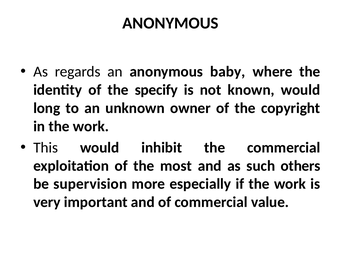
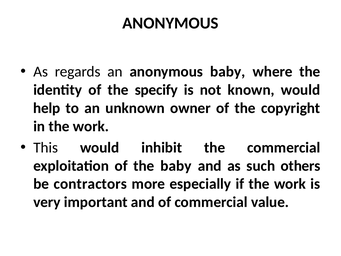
long: long -> help
the most: most -> baby
supervision: supervision -> contractors
